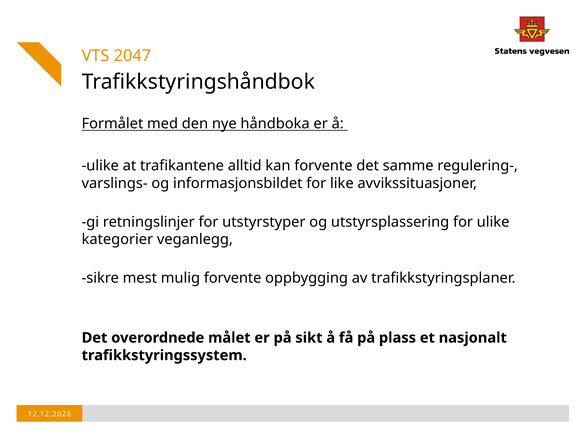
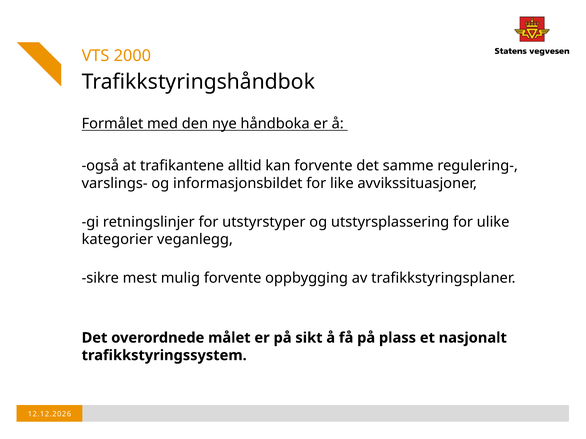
2047: 2047 -> 2000
ulike at (100, 166): ulike -> også
